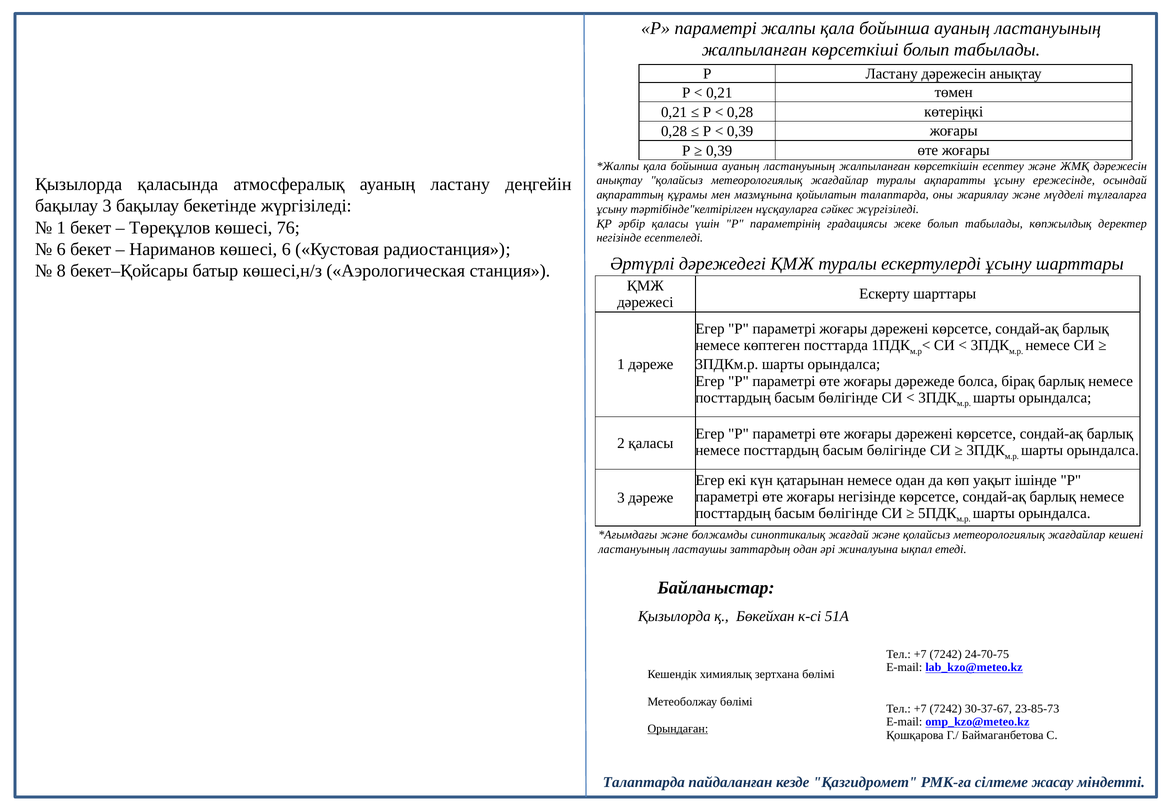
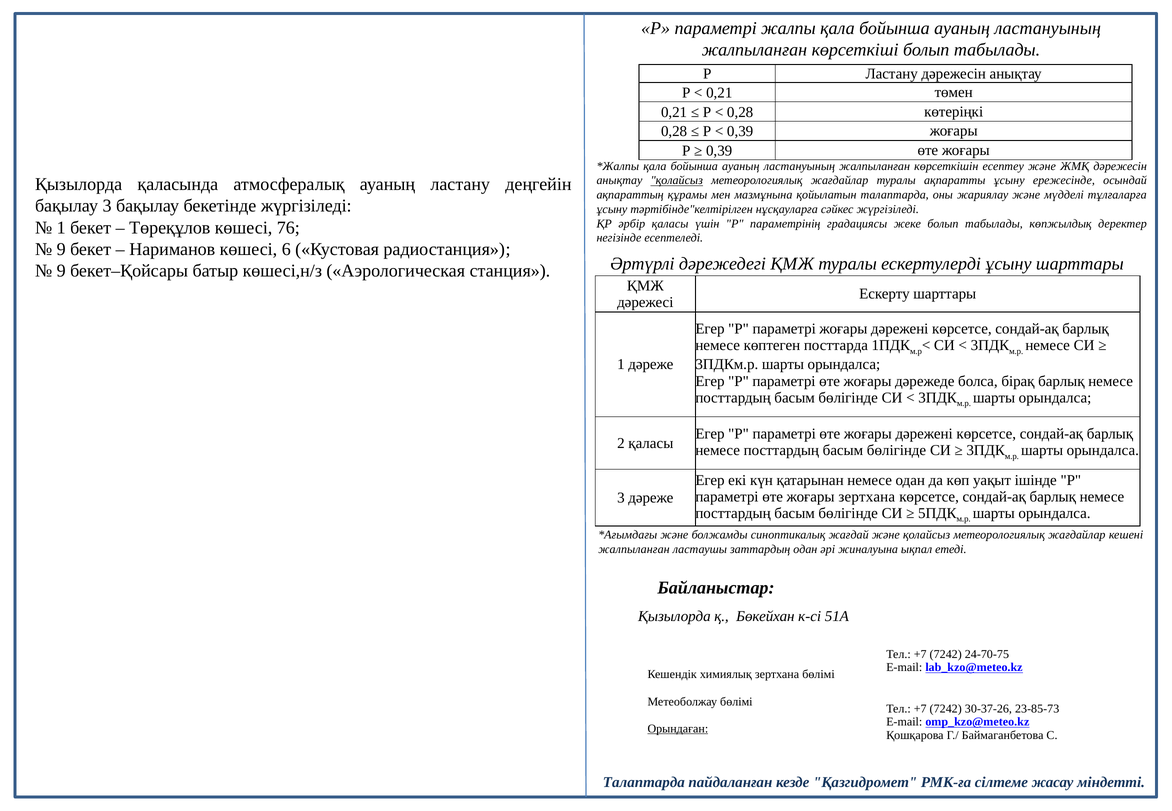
қолайсыз at (677, 181) underline: none -> present
6 at (61, 249): 6 -> 9
8 at (61, 271): 8 -> 9
жоғары негізінде: негізінде -> зертхана
ластануының at (634, 549): ластануының -> жалпыланған
30-37-67: 30-37-67 -> 30-37-26
